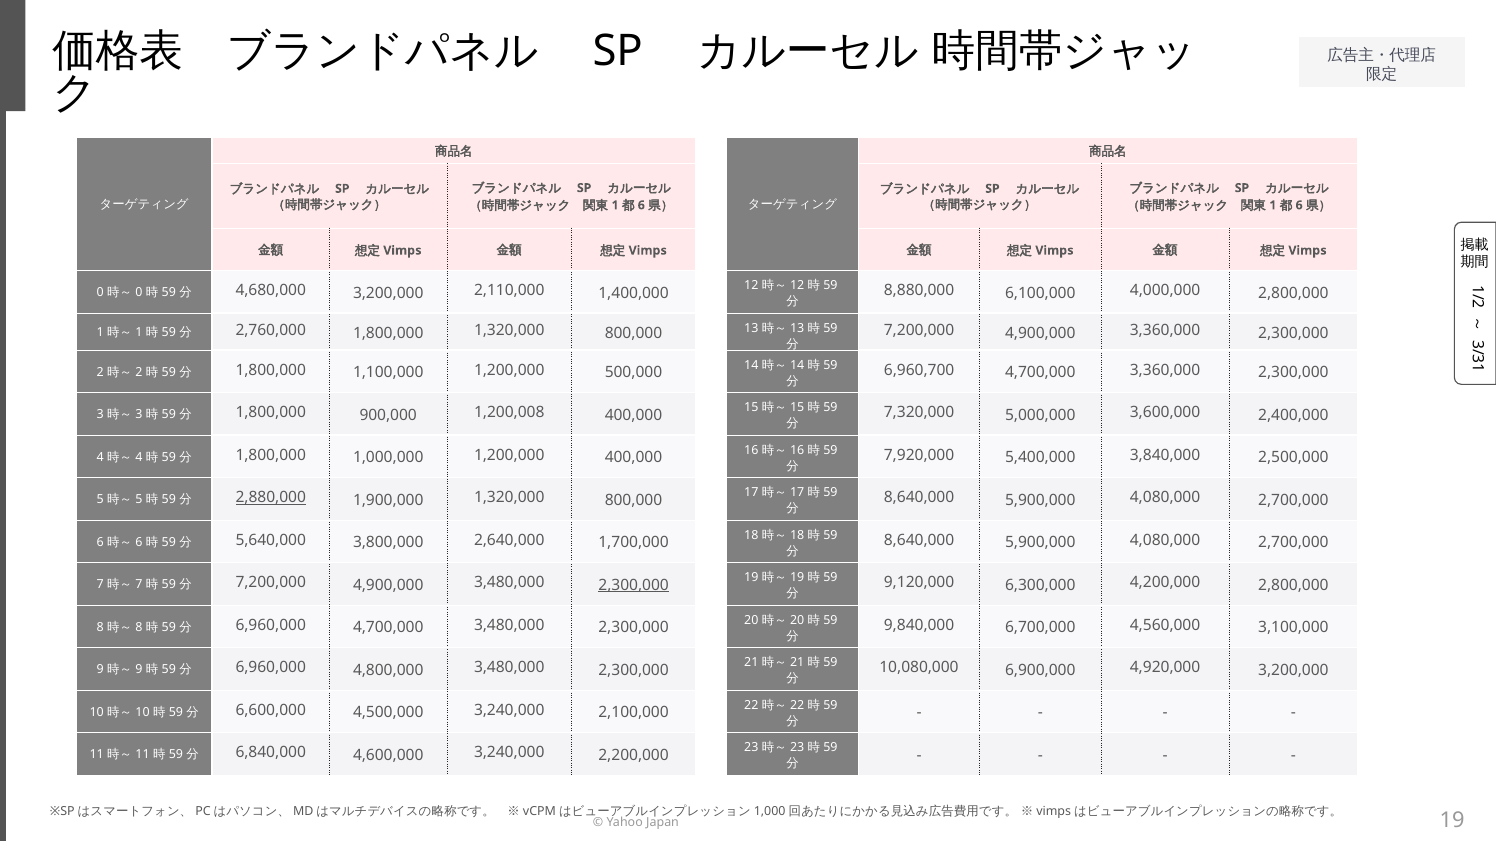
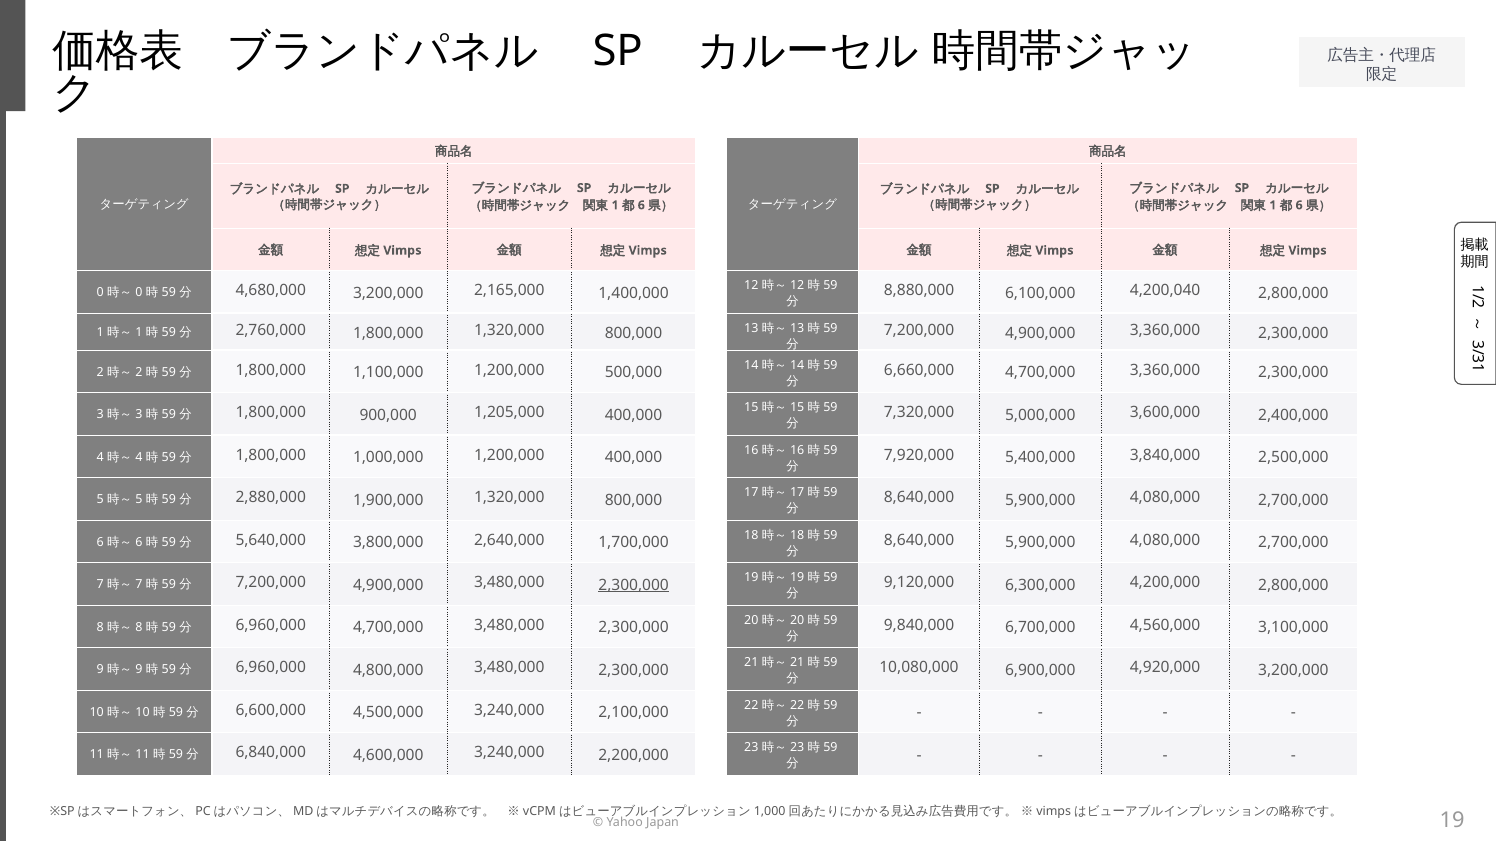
4,000,000: 4,000,000 -> 4,200,040
2,110,000: 2,110,000 -> 2,165,000
6,960,700: 6,960,700 -> 6,660,000
1,200,008: 1,200,008 -> 1,205,000
2,880,000 underline: present -> none
